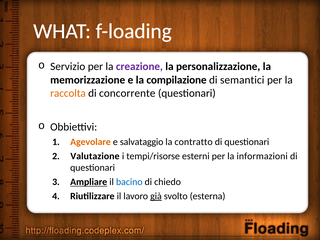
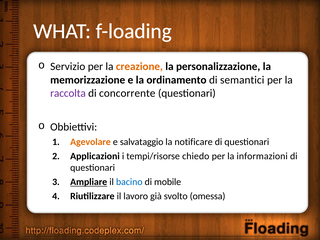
creazione colour: purple -> orange
compilazione: compilazione -> ordinamento
raccolta colour: orange -> purple
contratto: contratto -> notificare
Valutazione: Valutazione -> Applicazioni
esterni: esterni -> chiedo
chiedo: chiedo -> mobile
già underline: present -> none
esterna: esterna -> omessa
